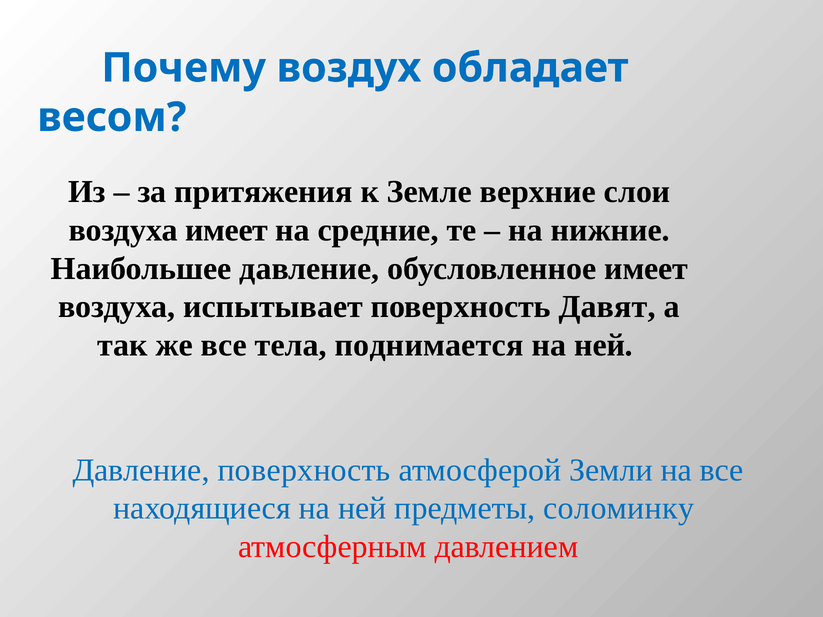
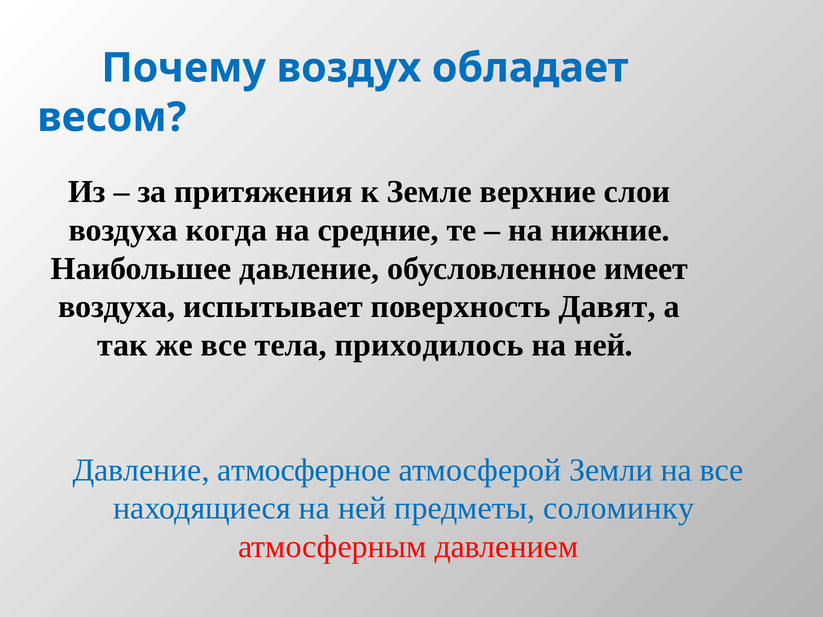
воздуха имеет: имеет -> когда
поднимается: поднимается -> приходилось
Давление поверхность: поверхность -> атмосферное
